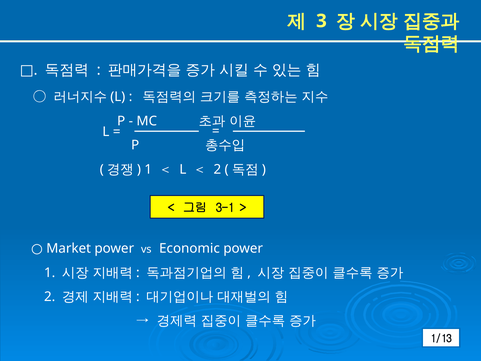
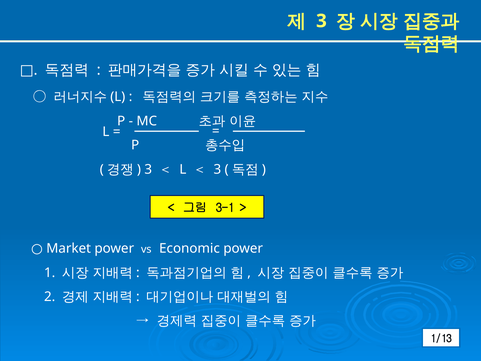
1 at (148, 169): 1 -> 3
2 at (217, 169): 2 -> 3
